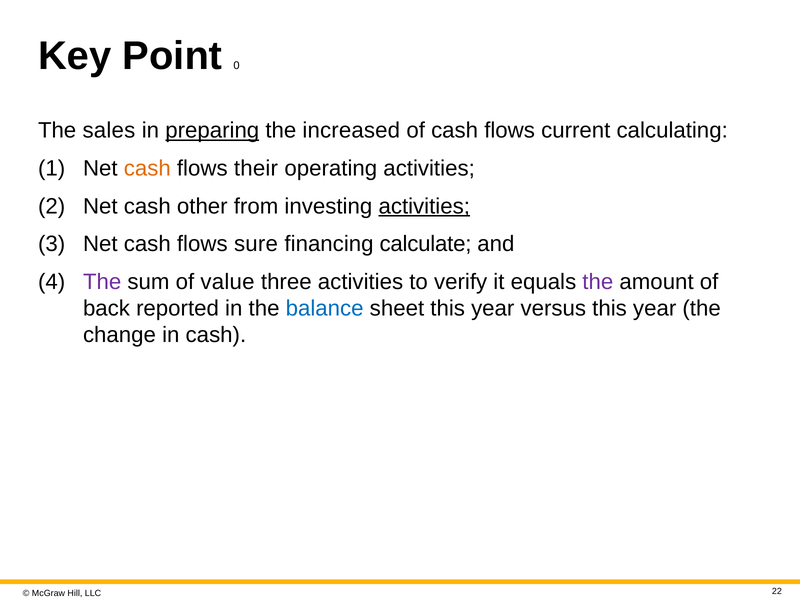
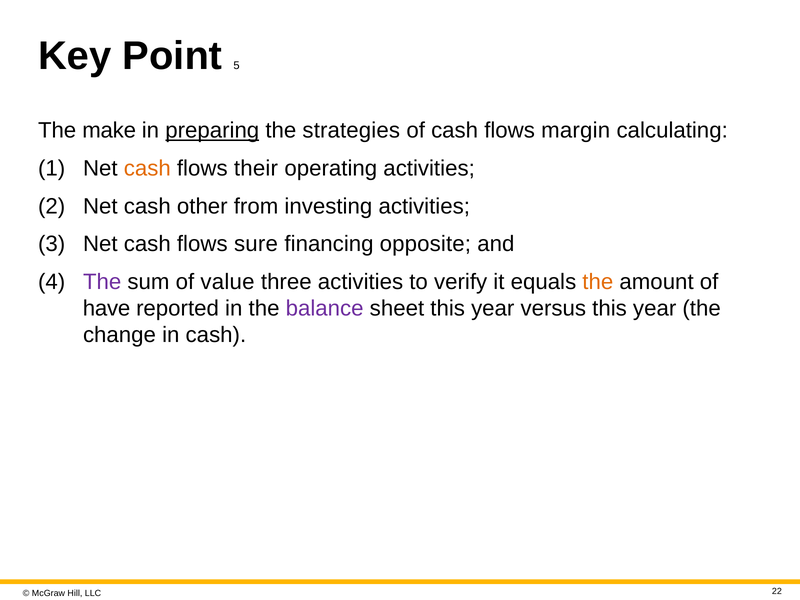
0: 0 -> 5
sales: sales -> make
increased: increased -> strategies
current: current -> margin
activities at (424, 206) underline: present -> none
calculate: calculate -> opposite
the at (598, 282) colour: purple -> orange
back: back -> have
balance colour: blue -> purple
